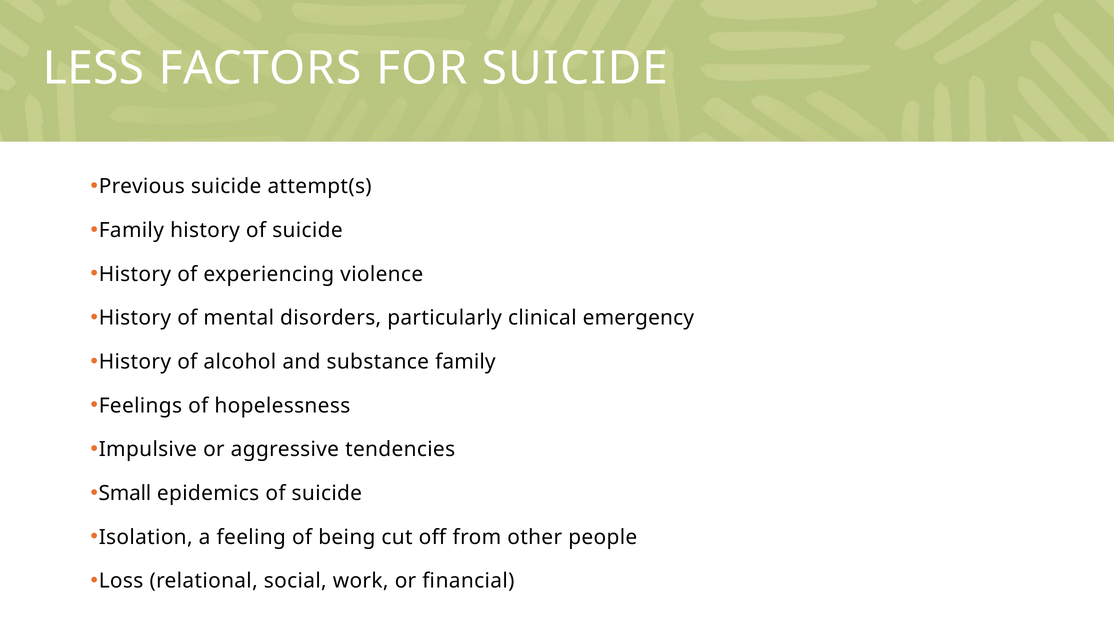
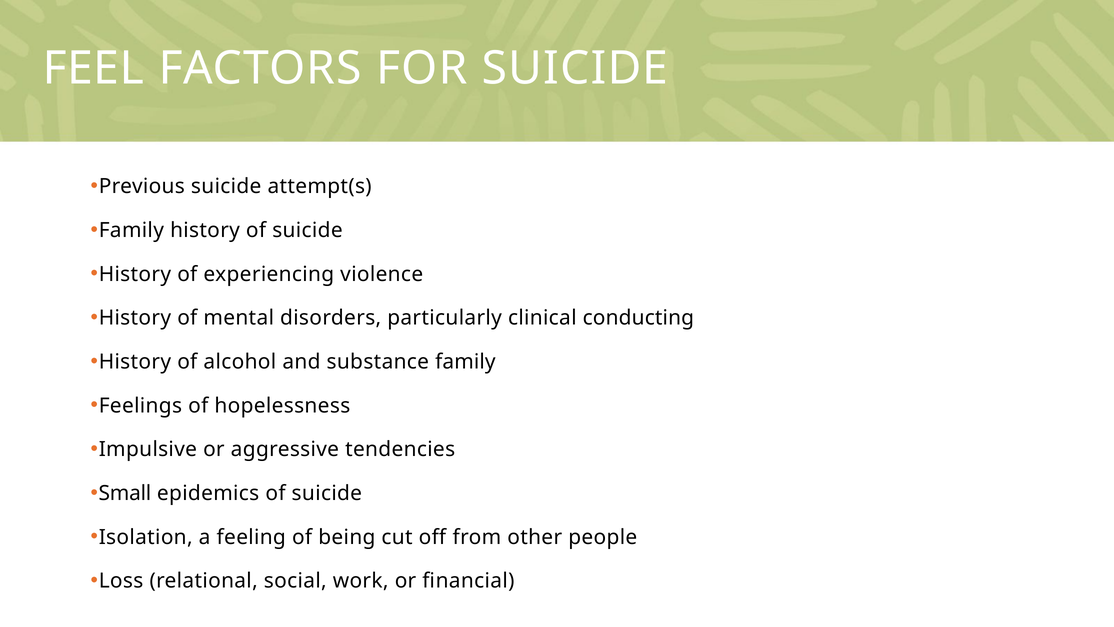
LESS: LESS -> FEEL
emergency: emergency -> conducting
